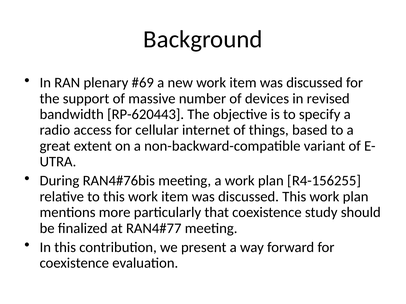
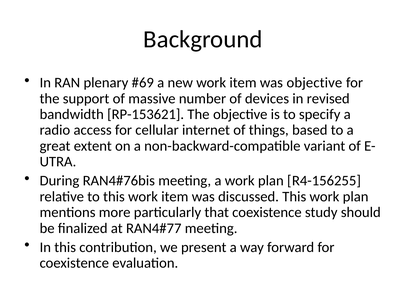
discussed at (315, 83): discussed -> objective
RP-620443: RP-620443 -> RP-153621
